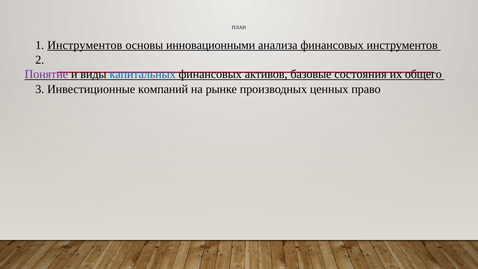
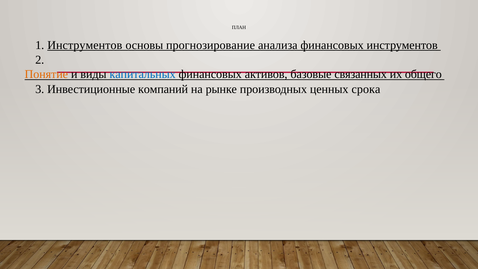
инновационными: инновационными -> прогнозирование
Понятие colour: purple -> orange
состояния: состояния -> связанных
право: право -> срока
